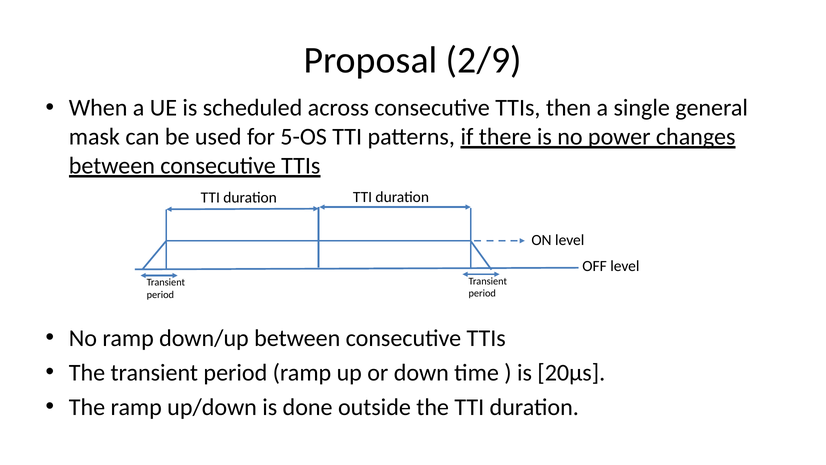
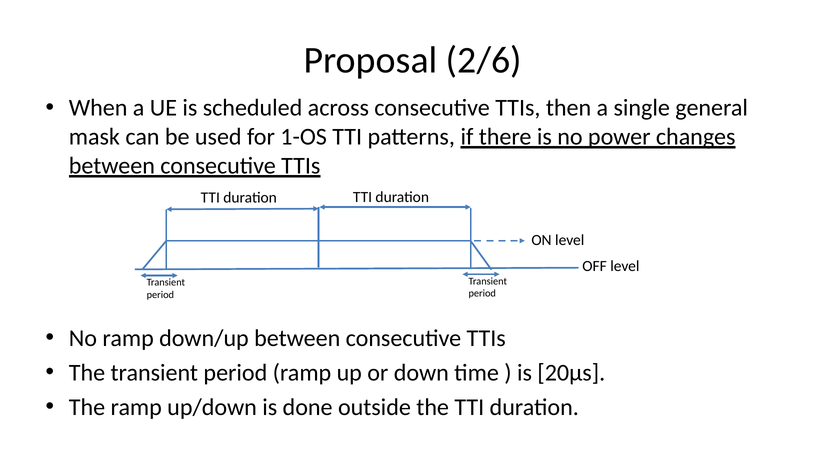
2/9: 2/9 -> 2/6
5-OS: 5-OS -> 1-OS
